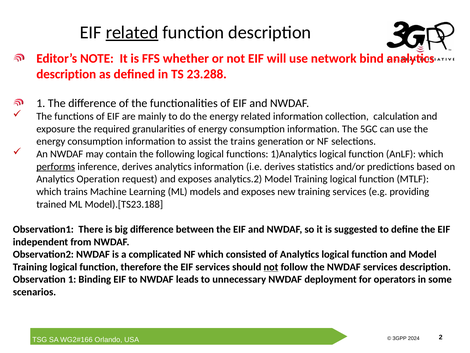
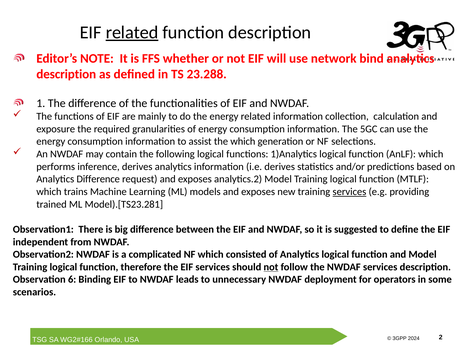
the trains: trains -> which
performs underline: present -> none
Analytics Operation: Operation -> Difference
services at (349, 191) underline: none -> present
Model).[TS23.188: Model).[TS23.188 -> Model).[TS23.281
Observation 1: 1 -> 6
